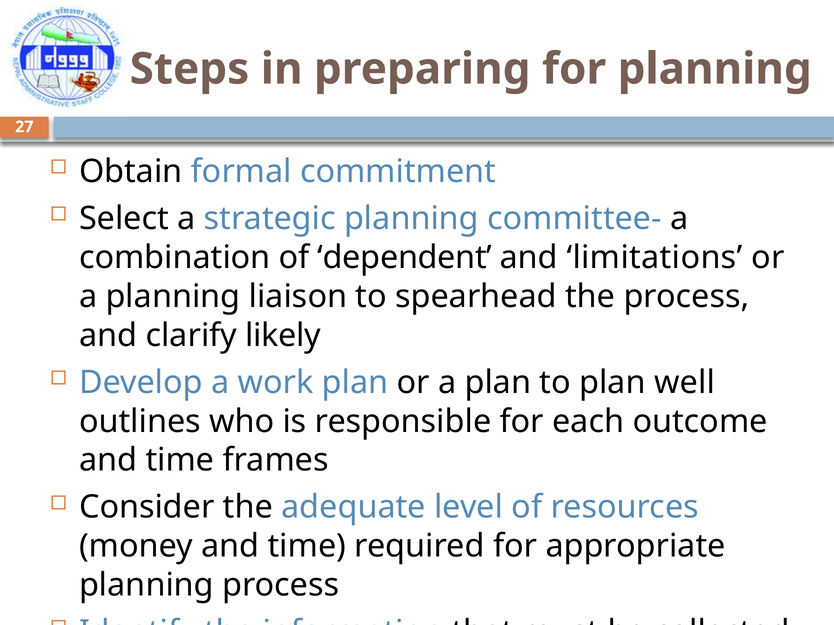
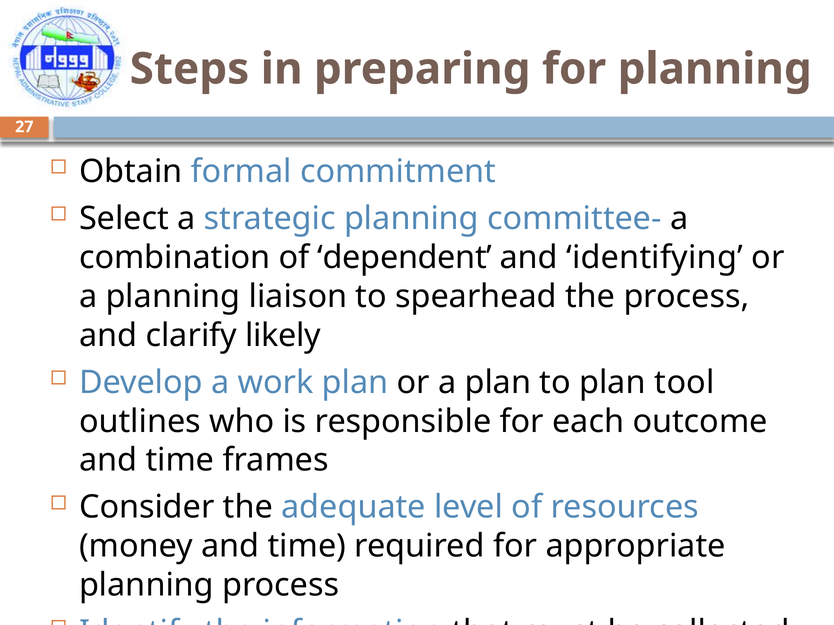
limitations: limitations -> identifying
well: well -> tool
